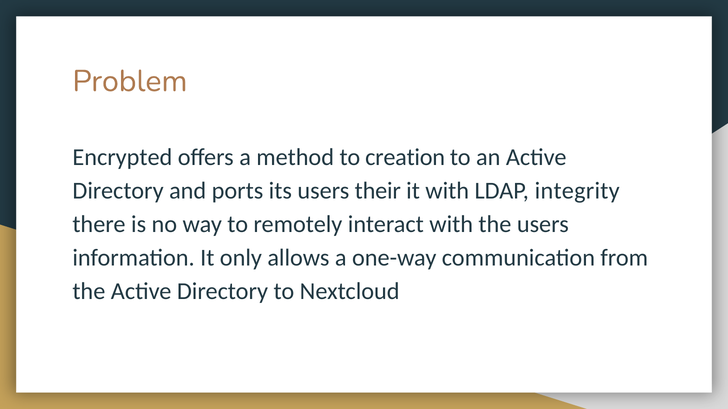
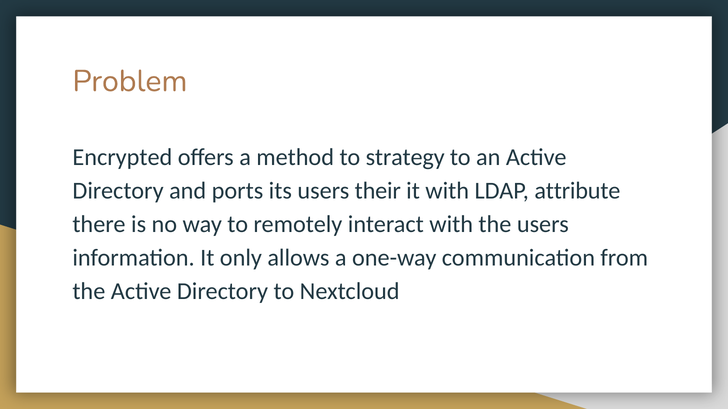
creation: creation -> strategy
integrity: integrity -> attribute
